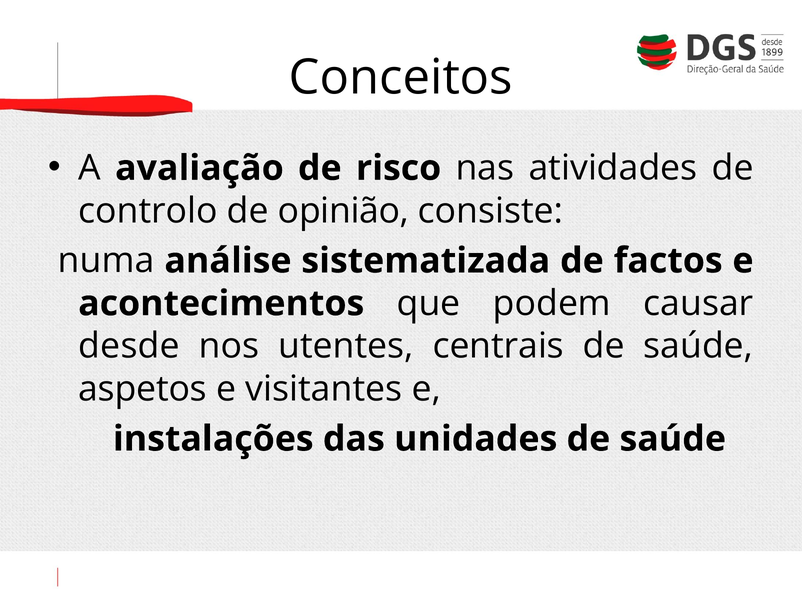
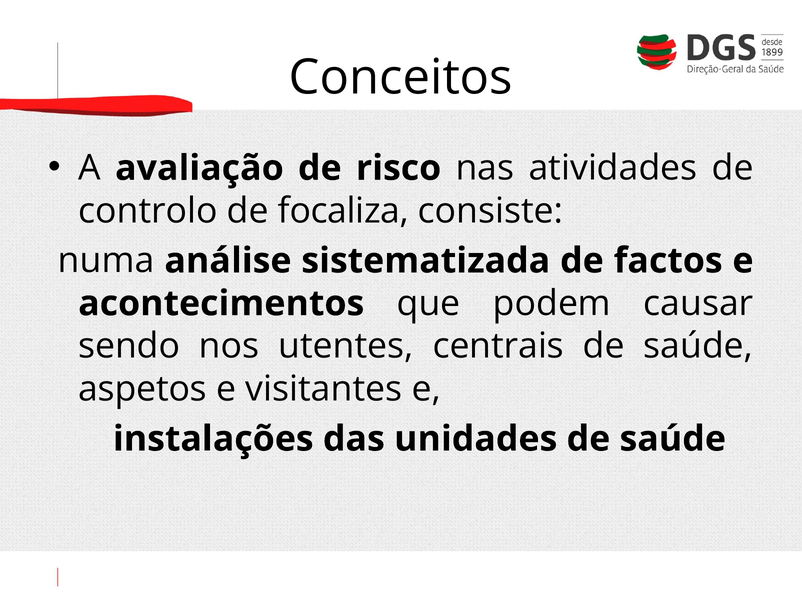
opinião: opinião -> focaliza
desde: desde -> sendo
